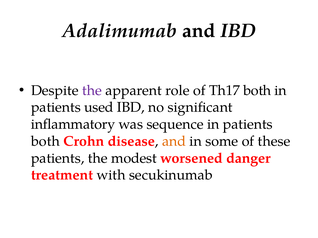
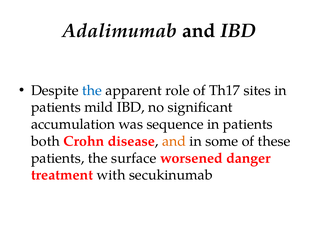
the at (92, 91) colour: purple -> blue
Th17 both: both -> sites
used: used -> mild
inflammatory: inflammatory -> accumulation
modest: modest -> surface
